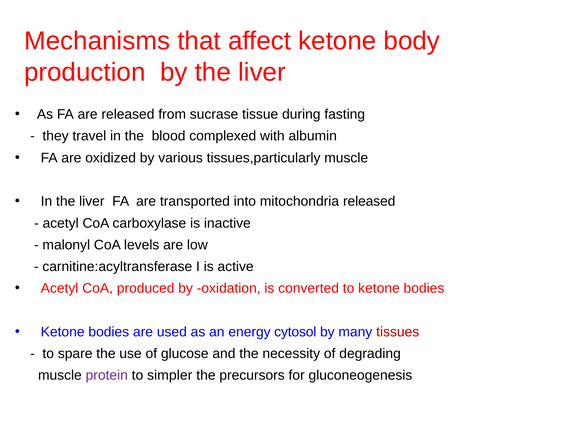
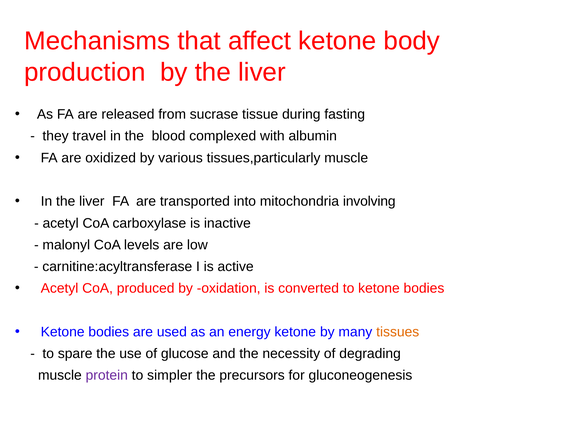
mitochondria released: released -> involving
energy cytosol: cytosol -> ketone
tissues colour: red -> orange
